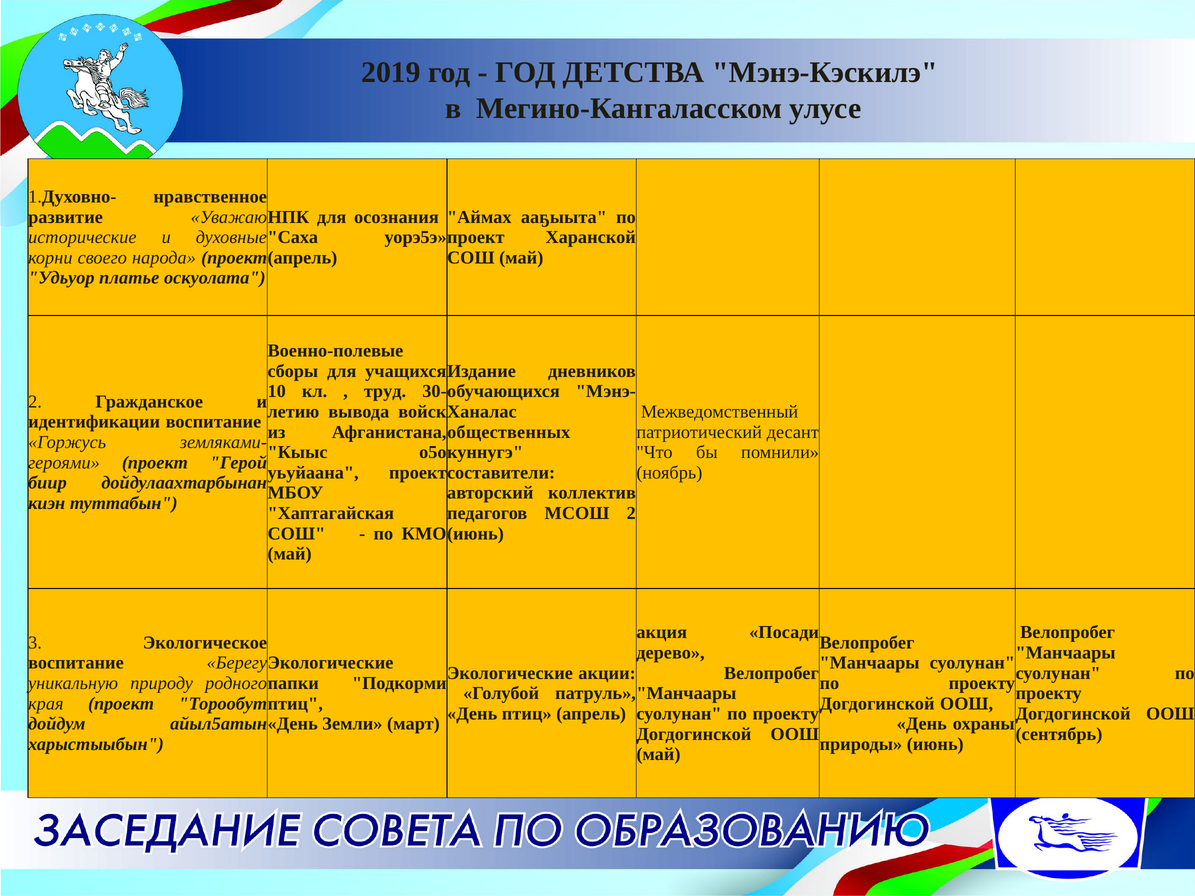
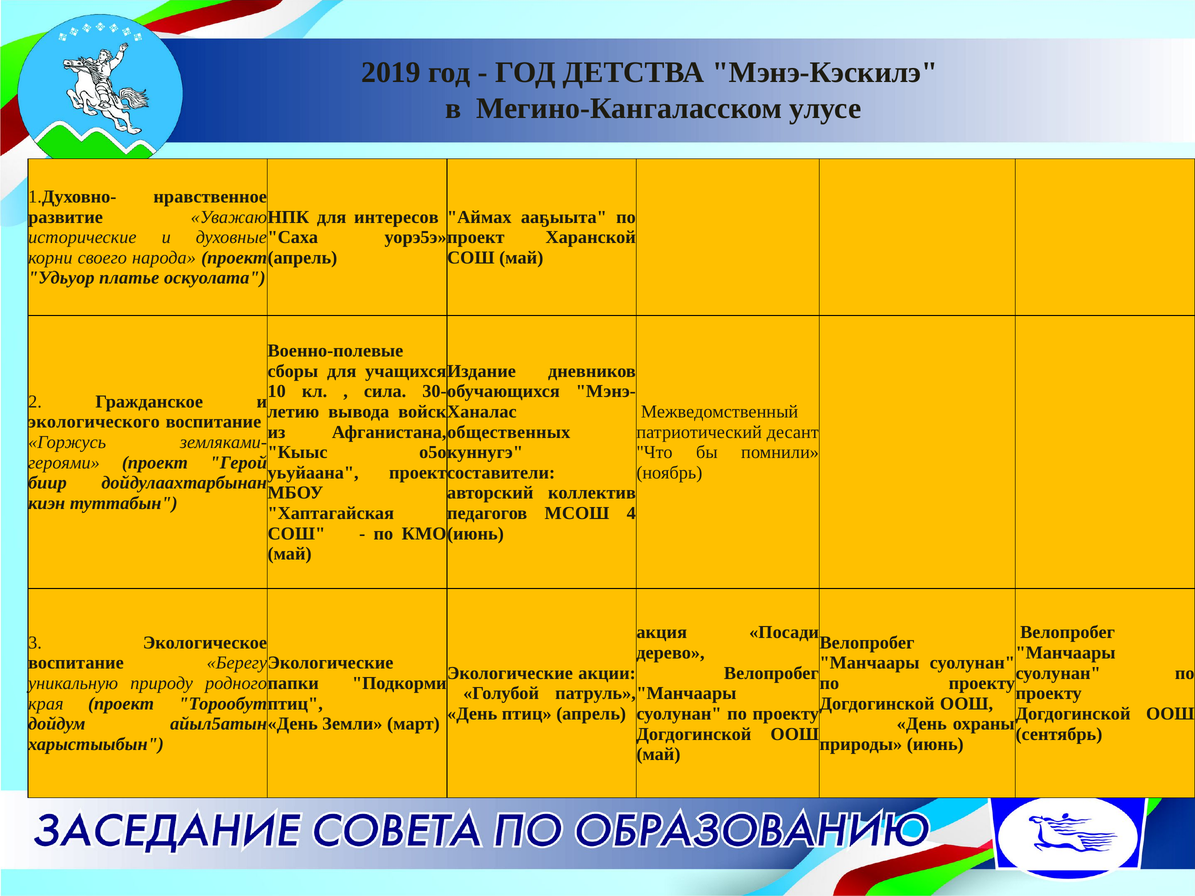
осознания: осознания -> интересов
труд: труд -> сила
идентификации: идентификации -> экологического
МСОШ 2: 2 -> 4
